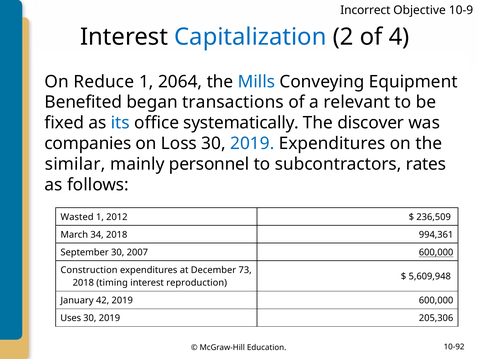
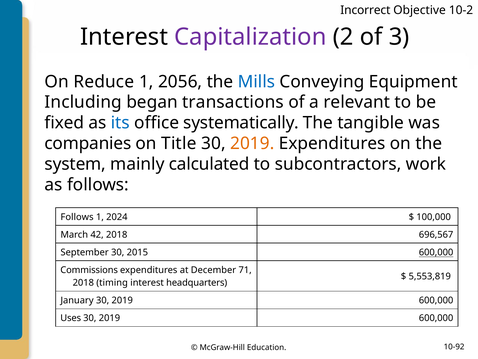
10-9: 10-9 -> 10-2
Capitalization colour: blue -> purple
4: 4 -> 3
2064: 2064 -> 2056
Benefited: Benefited -> Including
discover: discover -> tangible
Loss: Loss -> Title
2019 at (252, 143) colour: blue -> orange
similar: similar -> system
personnel: personnel -> calculated
rates: rates -> work
Wasted at (77, 217): Wasted -> Follows
2012: 2012 -> 2024
236,509: 236,509 -> 100,000
34: 34 -> 42
994,361: 994,361 -> 696,567
2007: 2007 -> 2015
Construction: Construction -> Commissions
73: 73 -> 71
5,609,948: 5,609,948 -> 5,553,819
reproduction: reproduction -> headquarters
January 42: 42 -> 30
205,306 at (436, 318): 205,306 -> 600,000
